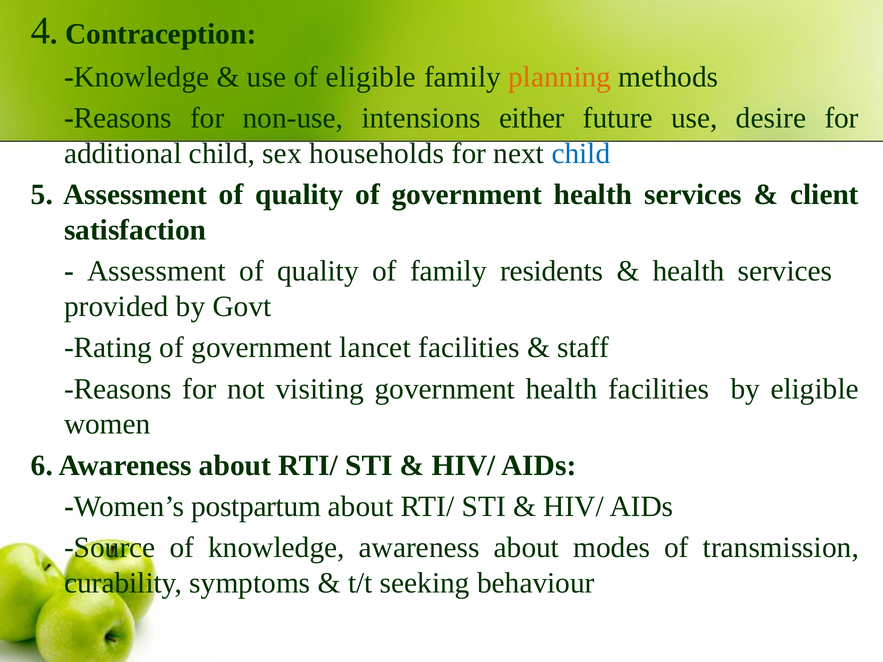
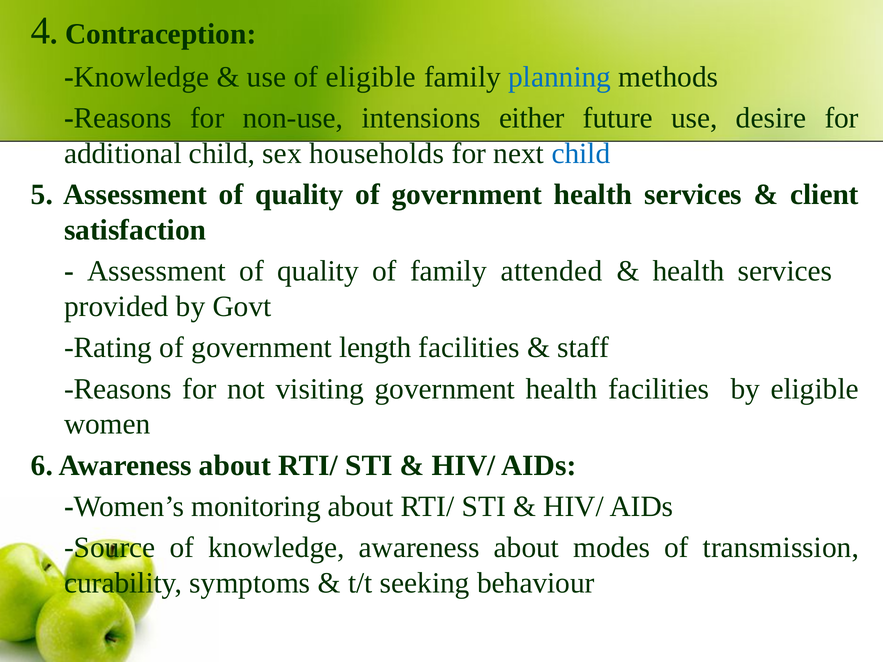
planning colour: orange -> blue
residents: residents -> attended
lancet: lancet -> length
postpartum: postpartum -> monitoring
